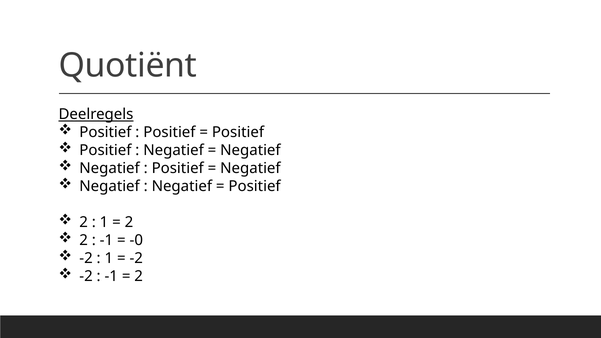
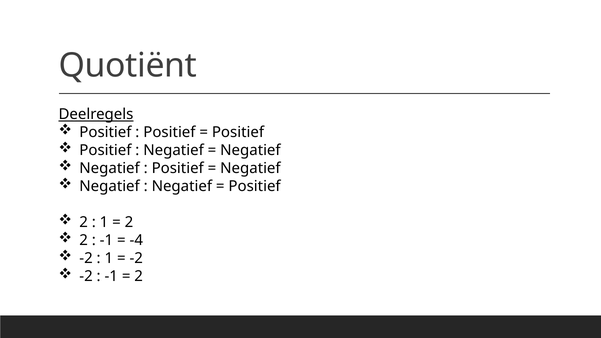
-0: -0 -> -4
